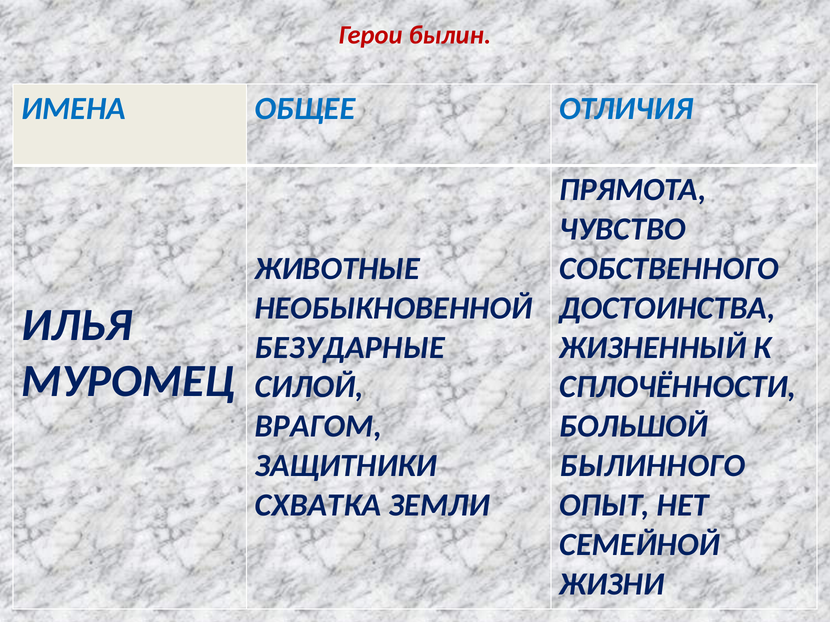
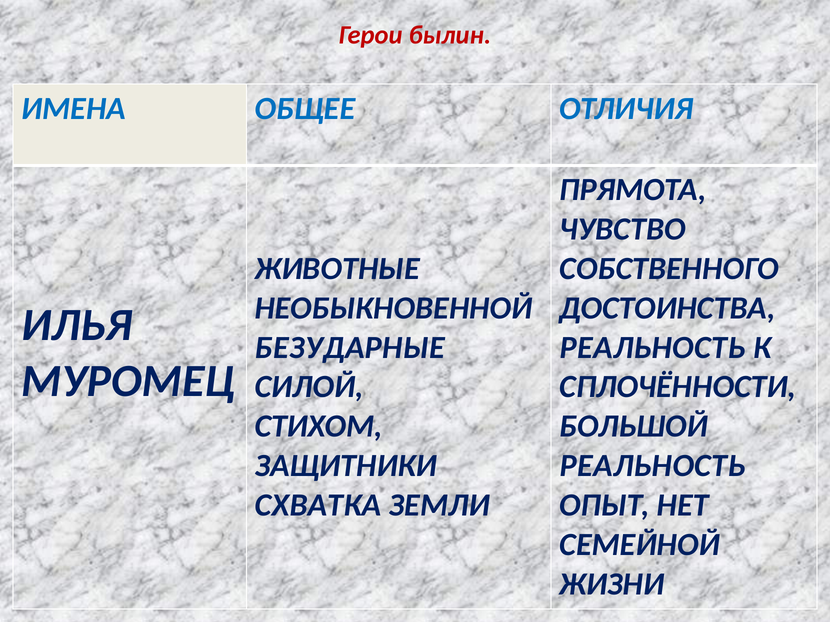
ЖИЗНЕННЫЙ at (653, 348): ЖИЗНЕННЫЙ -> РЕАЛЬНОСТЬ
ВРАГОМ: ВРАГОМ -> СТИХОМ
БЫЛИННОГО at (653, 466): БЫЛИННОГО -> РЕАЛЬНОСТЬ
